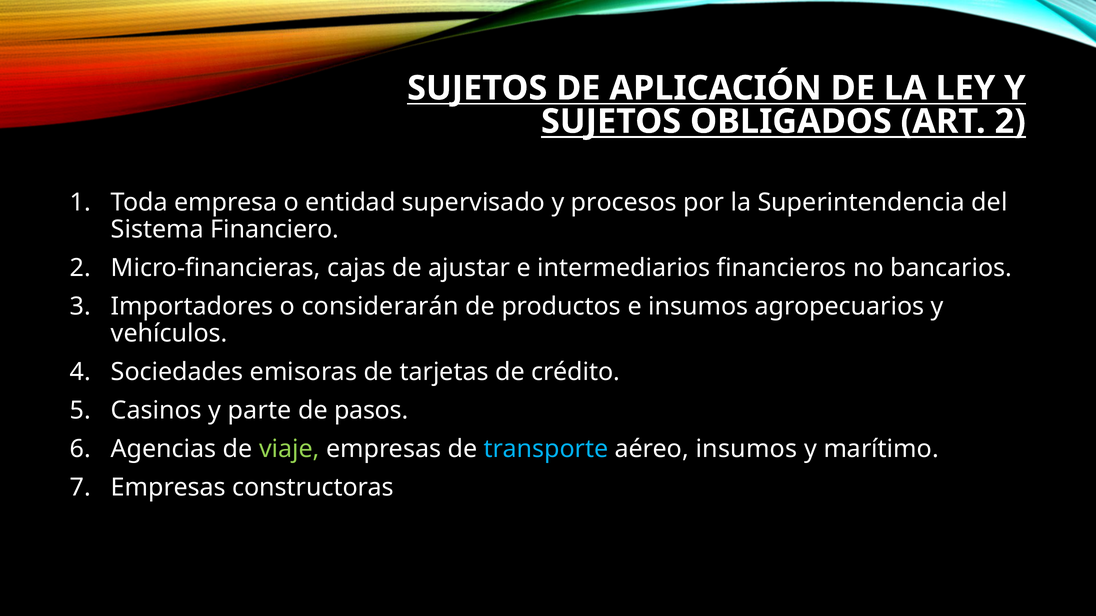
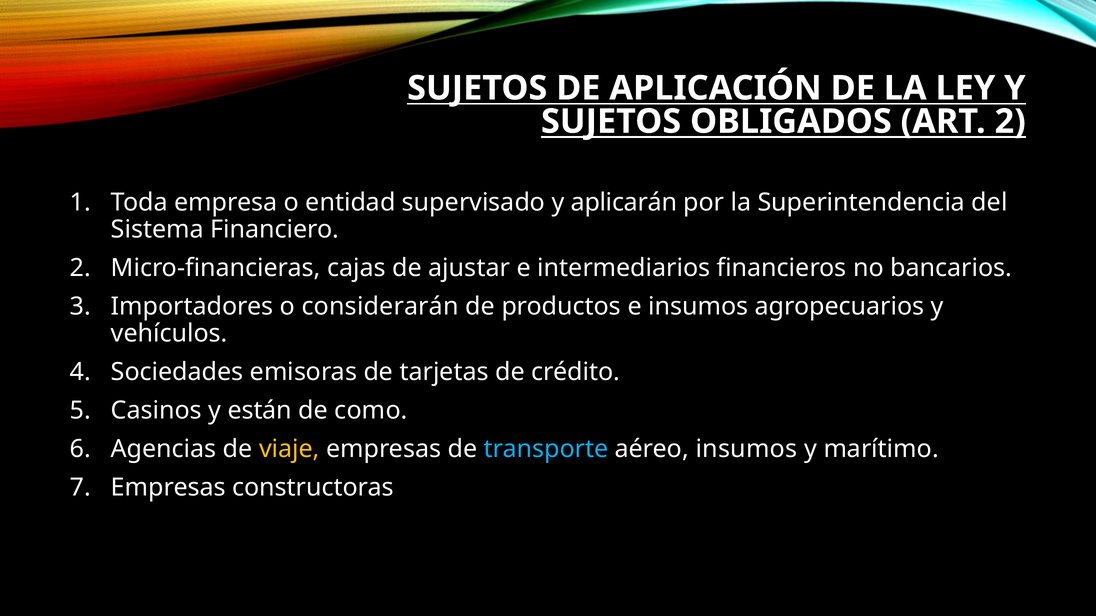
procesos: procesos -> aplicarán
parte: parte -> están
pasos: pasos -> como
viaje colour: light green -> yellow
